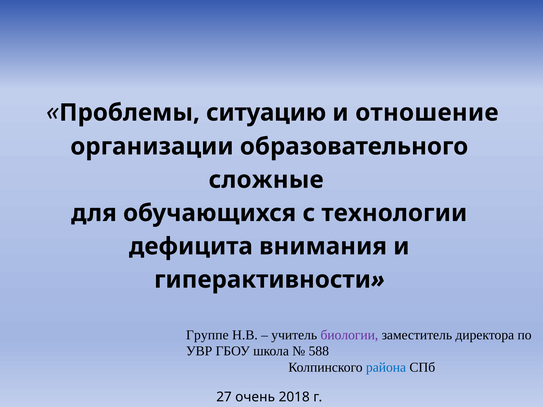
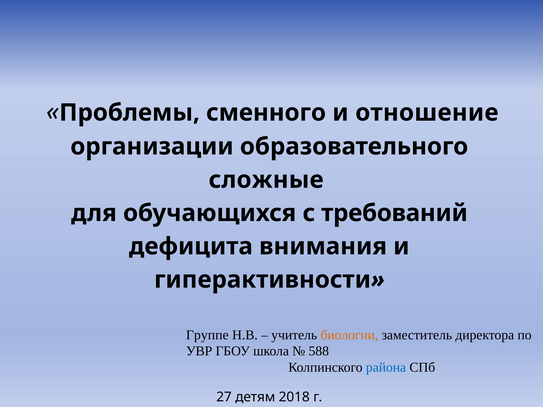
ситуацию: ситуацию -> сменного
технологии: технологии -> требований
биологии colour: purple -> orange
очень: очень -> детям
